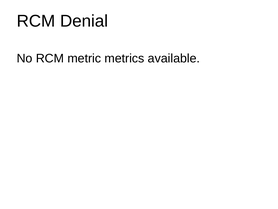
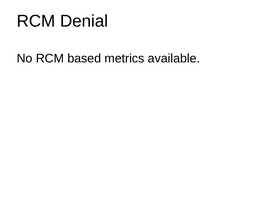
metric: metric -> based
